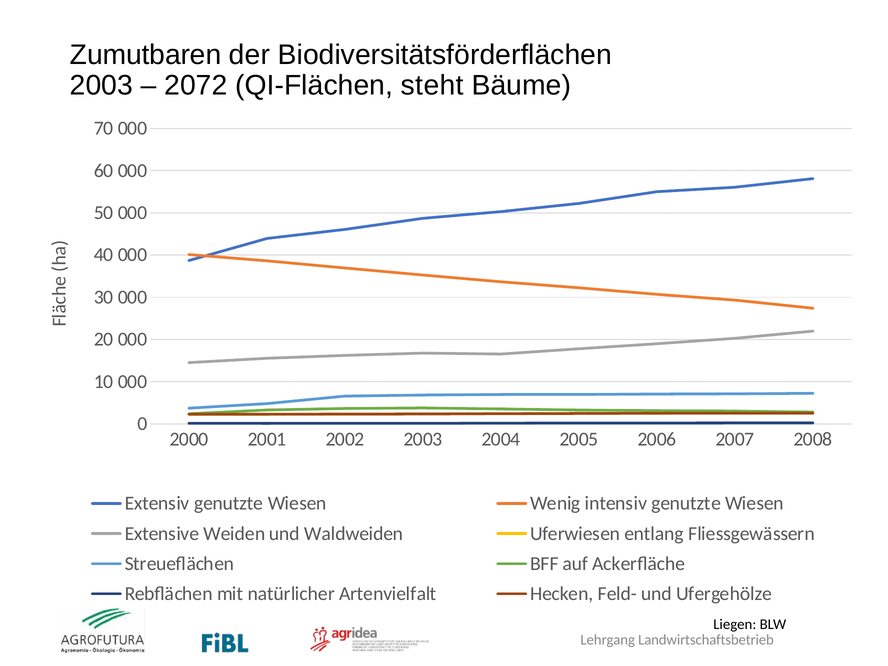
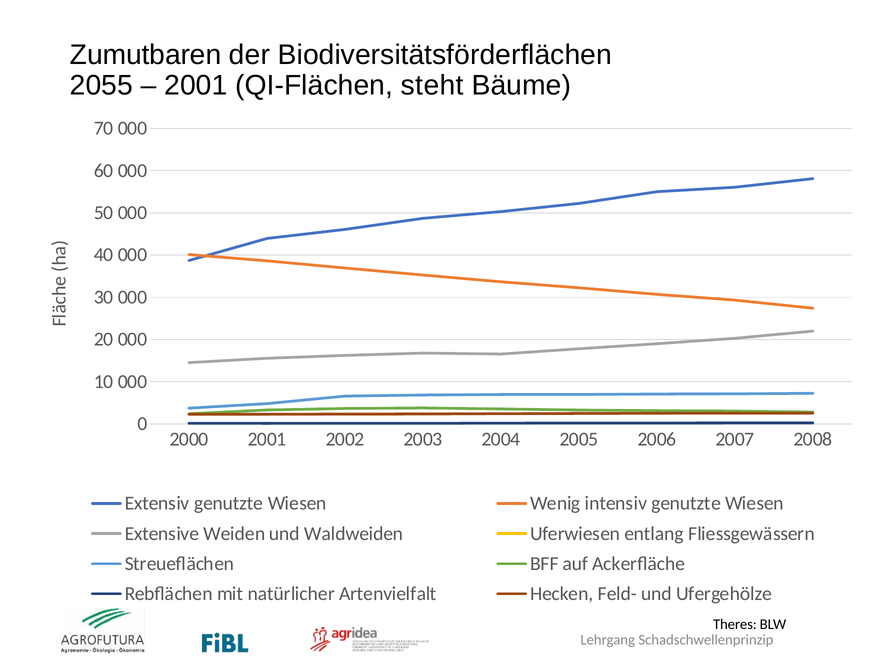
2003 at (101, 86): 2003 -> 2055
2072 at (196, 86): 2072 -> 2001
Liegen: Liegen -> Theres
Landwirtschaftsbetrieb: Landwirtschaftsbetrieb -> Schadschwellenprinzip
